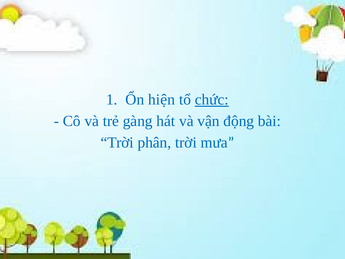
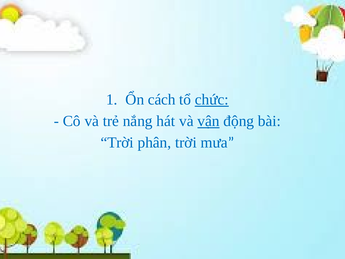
hiện: hiện -> cách
gàng: gàng -> nắng
vận underline: none -> present
